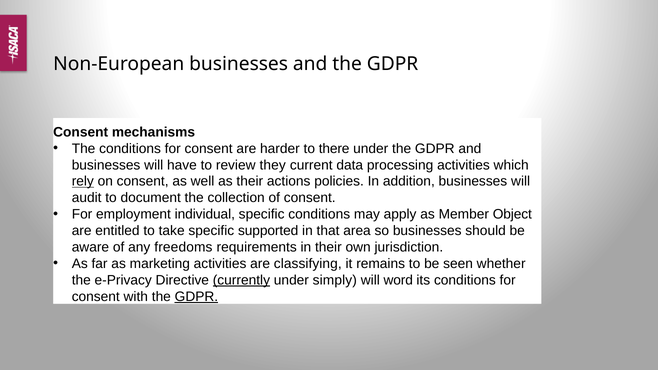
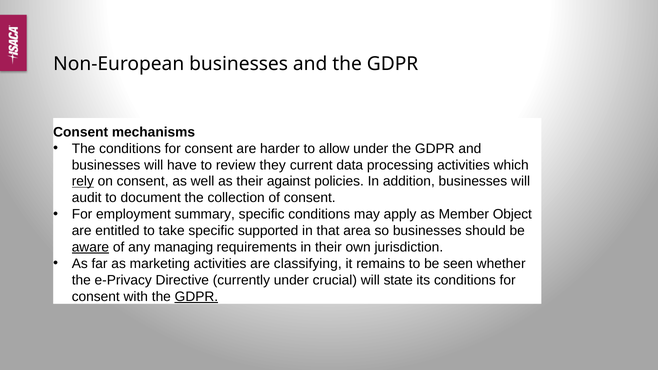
there: there -> allow
actions: actions -> against
individual: individual -> summary
aware underline: none -> present
freedoms: freedoms -> managing
currently underline: present -> none
simply: simply -> crucial
word: word -> state
